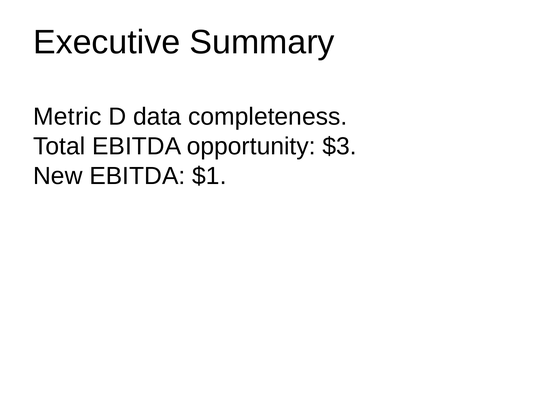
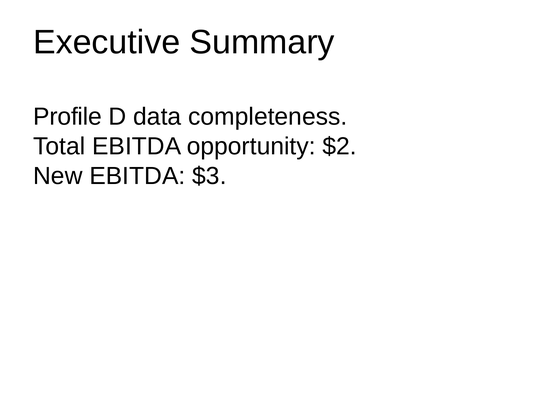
Metric: Metric -> Profile
$3: $3 -> $2
$1: $1 -> $3
